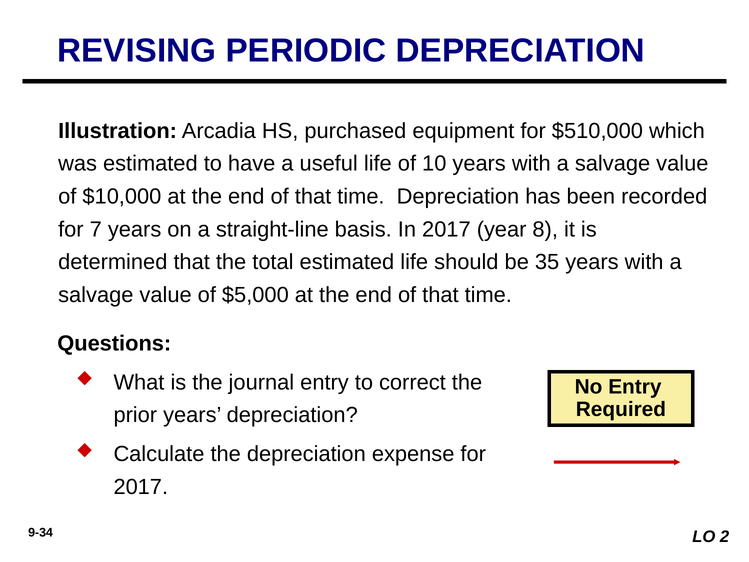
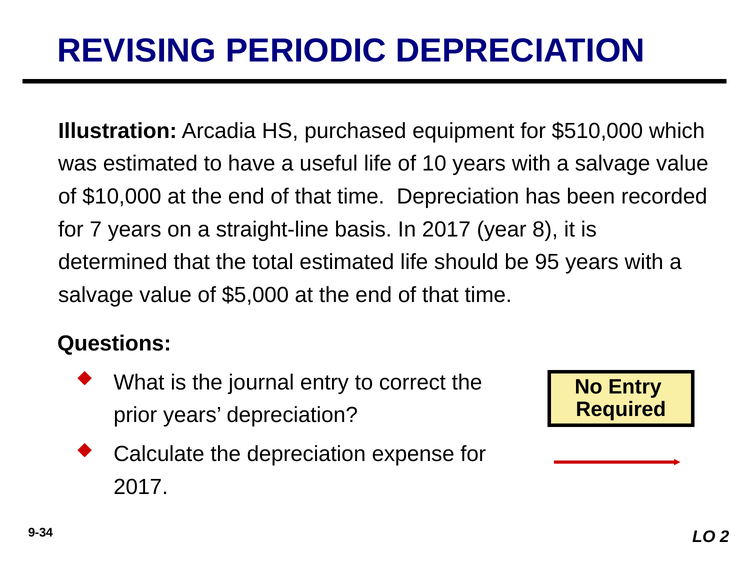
35: 35 -> 95
